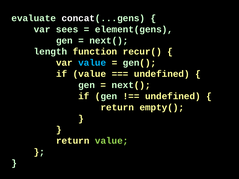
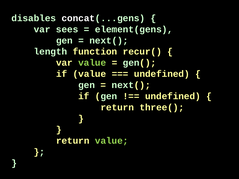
evaluate: evaluate -> disables
value at (92, 63) colour: light blue -> light green
empty(: empty( -> three(
